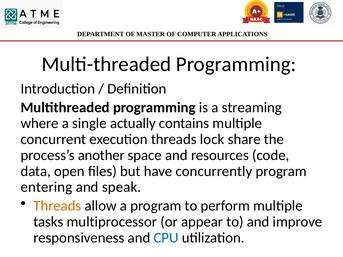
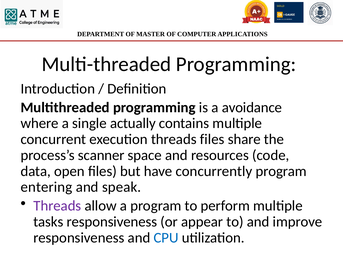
streaming: streaming -> avoidance
threads lock: lock -> files
another: another -> scanner
Threads at (57, 206) colour: orange -> purple
tasks multiprocessor: multiprocessor -> responsiveness
